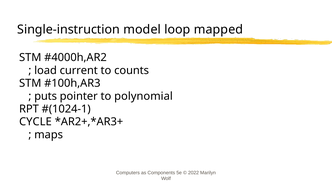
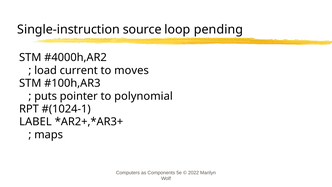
model: model -> source
mapped: mapped -> pending
counts: counts -> moves
CYCLE: CYCLE -> LABEL
